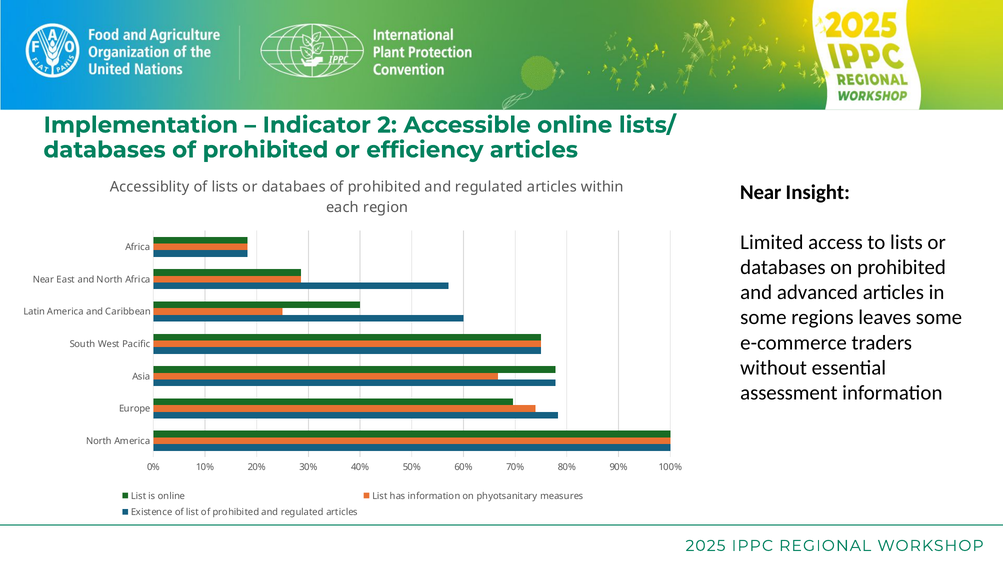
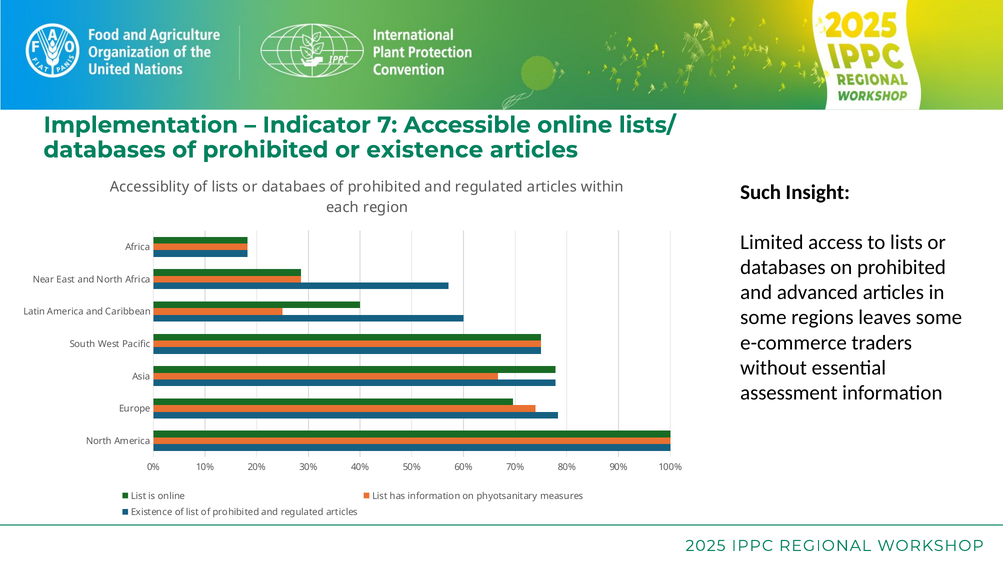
2: 2 -> 7
or efficiency: efficiency -> existence
Near at (761, 192): Near -> Such
